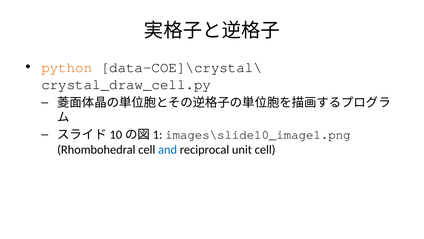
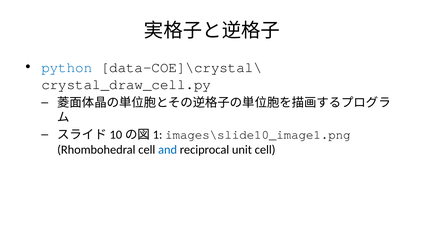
python colour: orange -> blue
